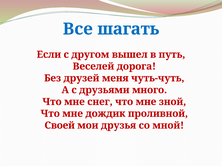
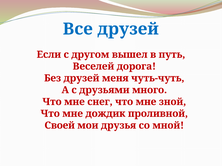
Все шагать: шагать -> друзей
